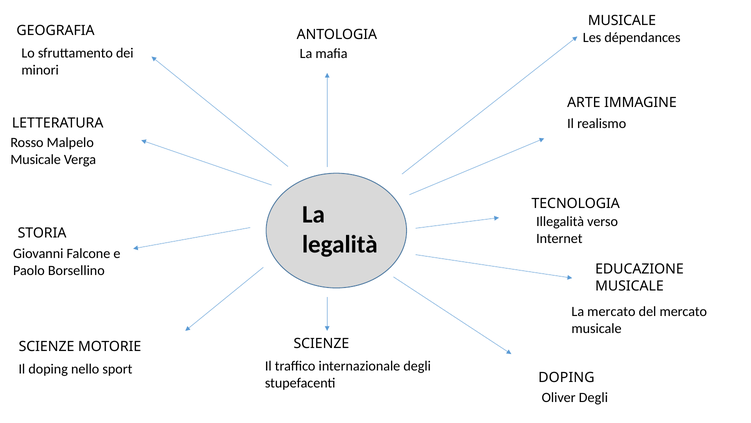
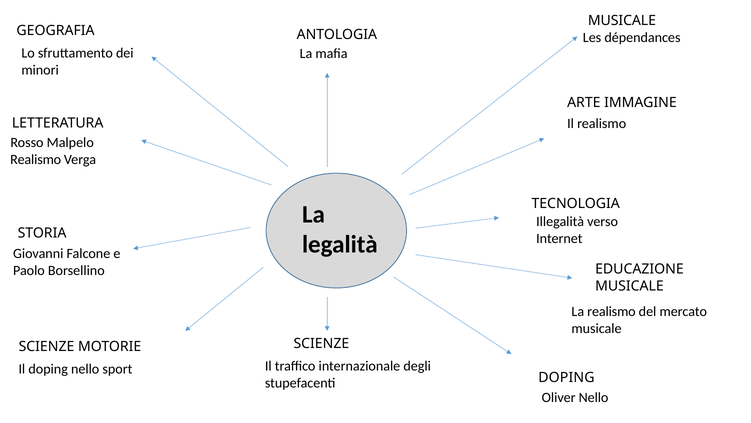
Musicale at (36, 159): Musicale -> Realismo
La mercato: mercato -> realismo
Oliver Degli: Degli -> Nello
